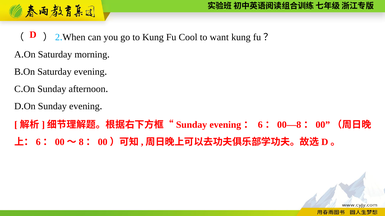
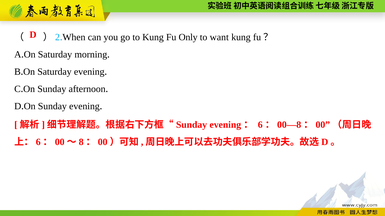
Cool: Cool -> Only
